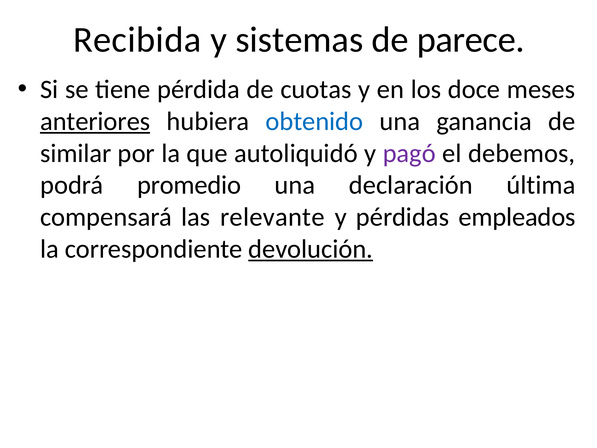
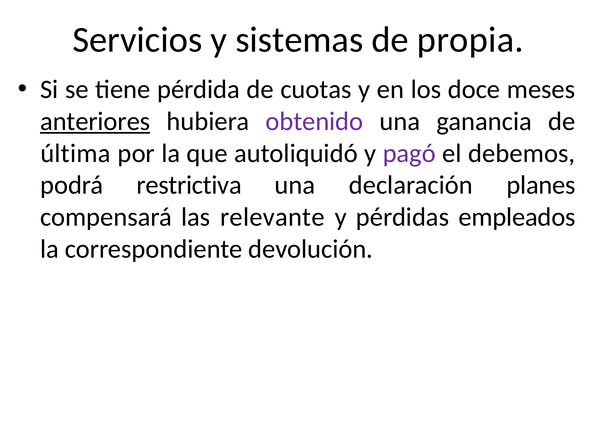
Recibida: Recibida -> Servicios
parece: parece -> propia
obtenido colour: blue -> purple
similar: similar -> última
promedio: promedio -> restrictiva
última: última -> planes
devolución underline: present -> none
